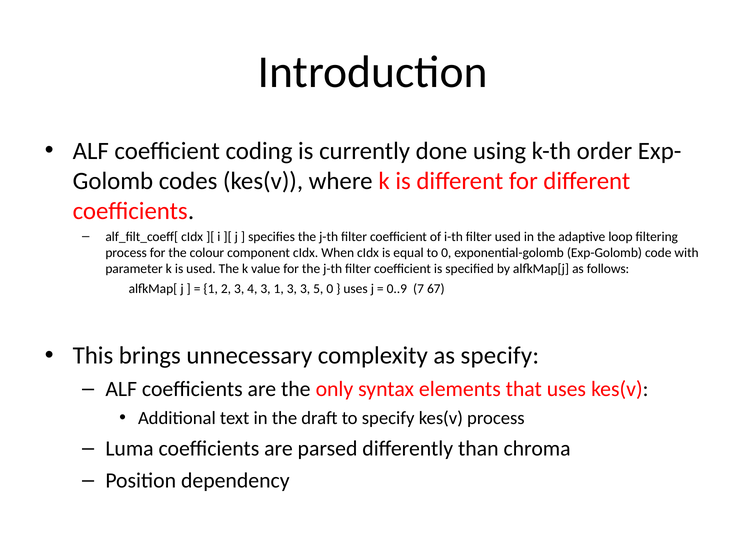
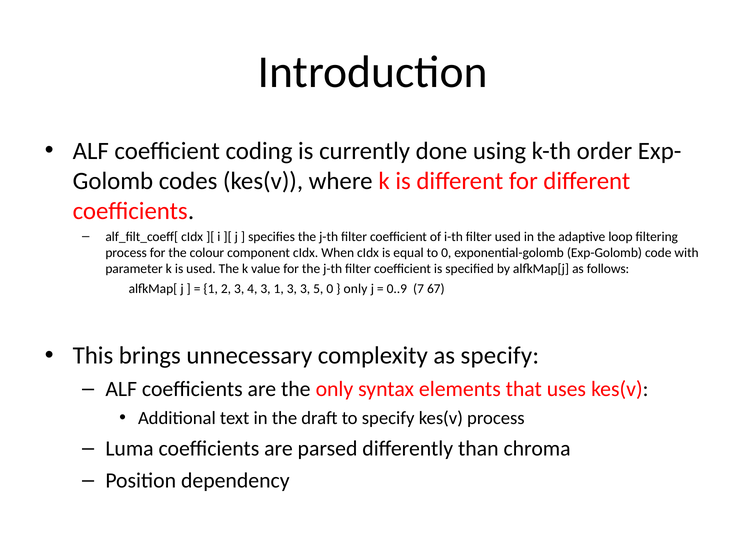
uses at (356, 288): uses -> only
